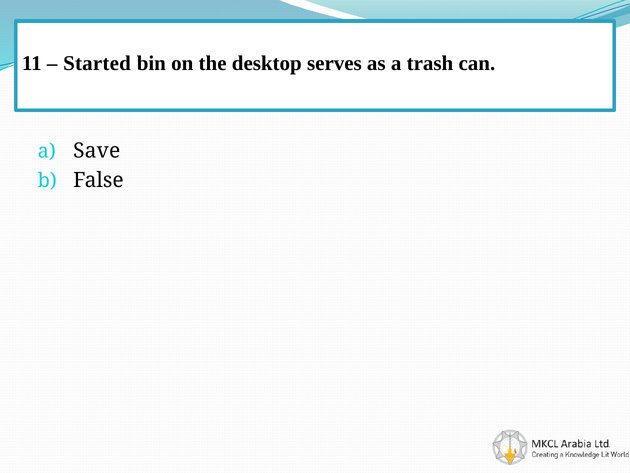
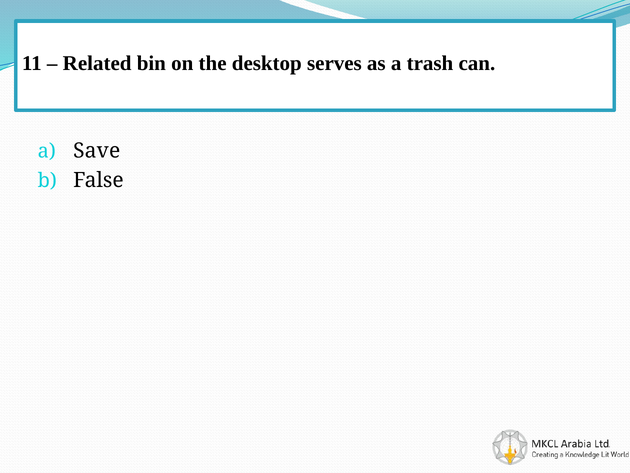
Started: Started -> Related
